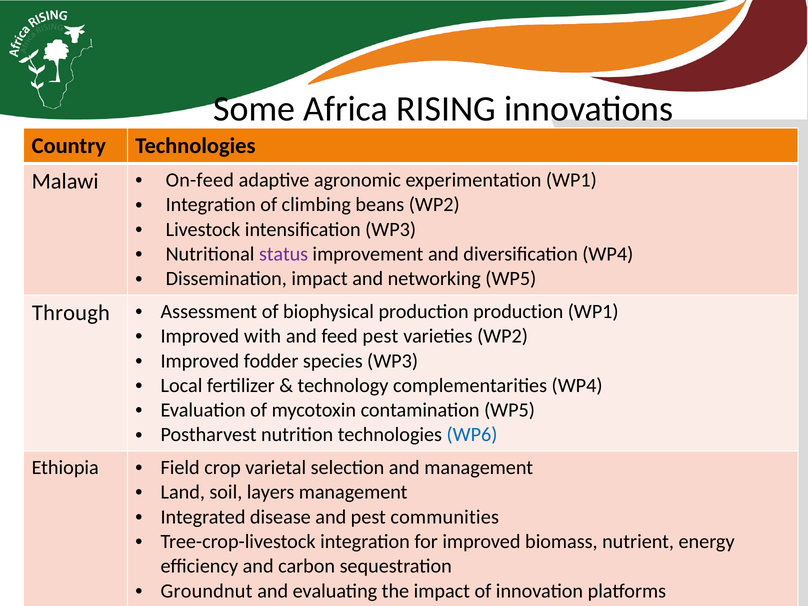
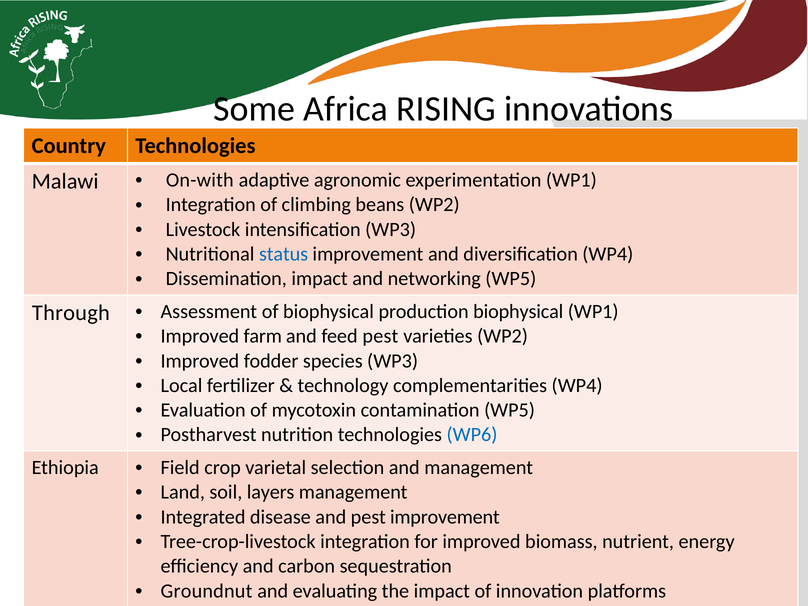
On-feed: On-feed -> On-with
status colour: purple -> blue
production production: production -> biophysical
with: with -> farm
pest communities: communities -> improvement
